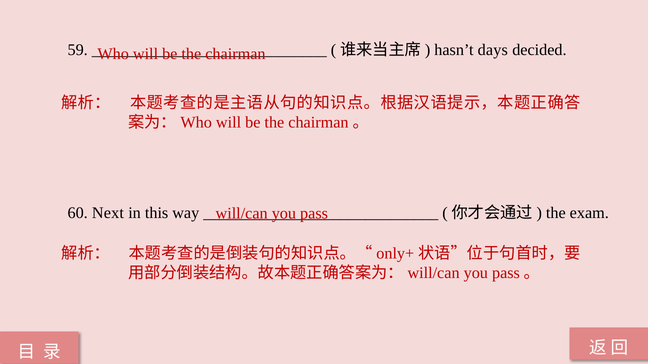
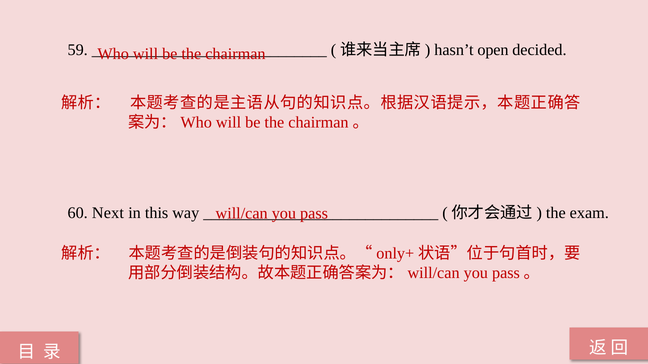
days: days -> open
